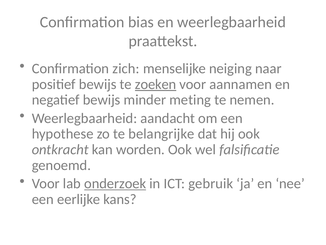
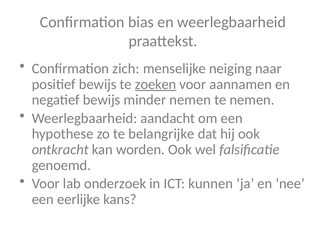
minder meting: meting -> nemen
onderzoek underline: present -> none
gebruik: gebruik -> kunnen
